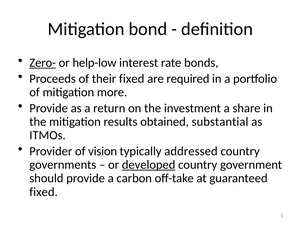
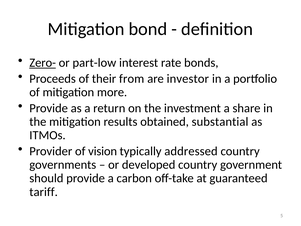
help-low: help-low -> part-low
their fixed: fixed -> from
required: required -> investor
developed underline: present -> none
fixed at (44, 192): fixed -> tariff
